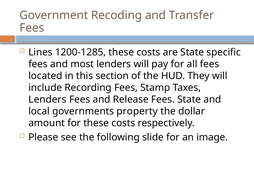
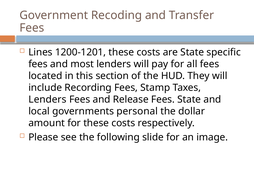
1200‐1285: 1200‐1285 -> 1200‐1201
property: property -> personal
